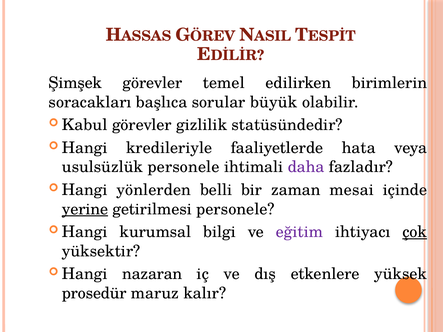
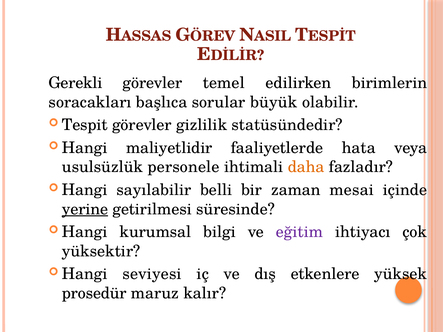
Şimşek: Şimşek -> Gerekli
Kabul: Kabul -> Tespit
kredileriyle: kredileriyle -> maliyetlidir
daha colour: purple -> orange
yönlerden: yönlerden -> sayılabilir
getirilmesi personele: personele -> süresinde
çok underline: present -> none
nazaran: nazaran -> seviyesi
